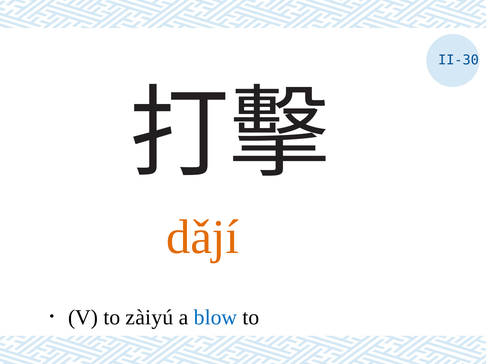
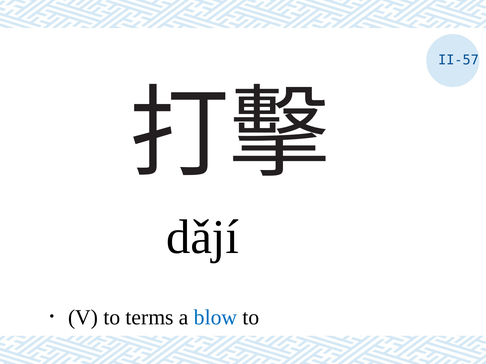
II-30: II-30 -> II-57
dǎjí colour: orange -> black
zàiyú: zàiyú -> terms
